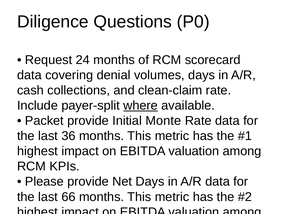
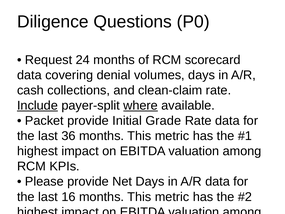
Include underline: none -> present
Monte: Monte -> Grade
66: 66 -> 16
